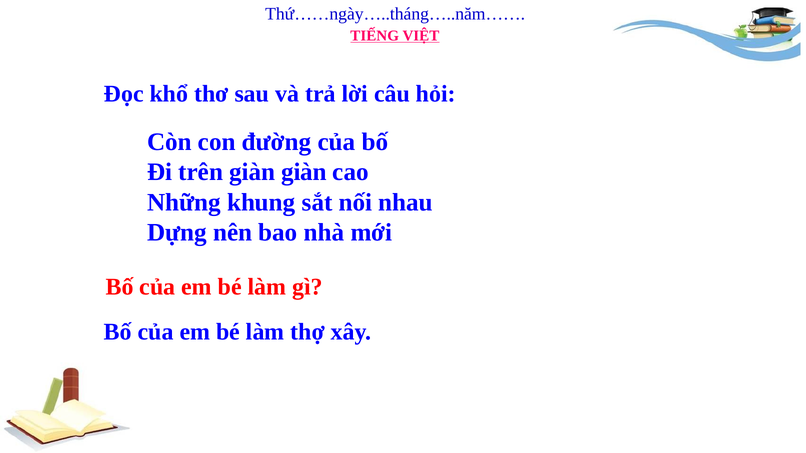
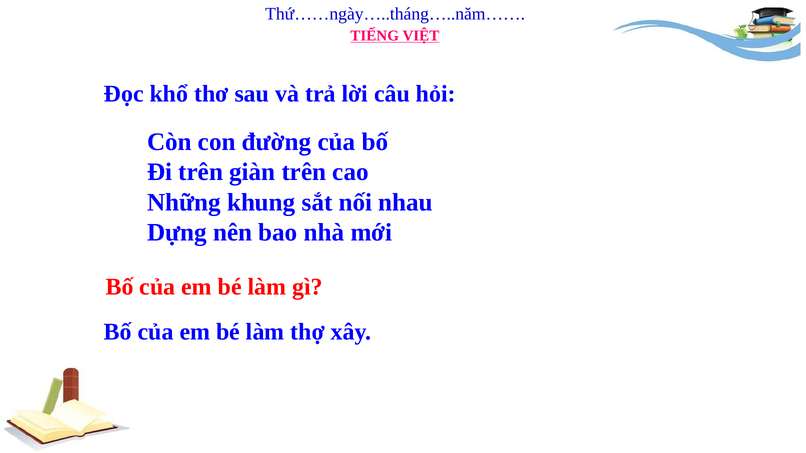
giàn giàn: giàn -> trên
